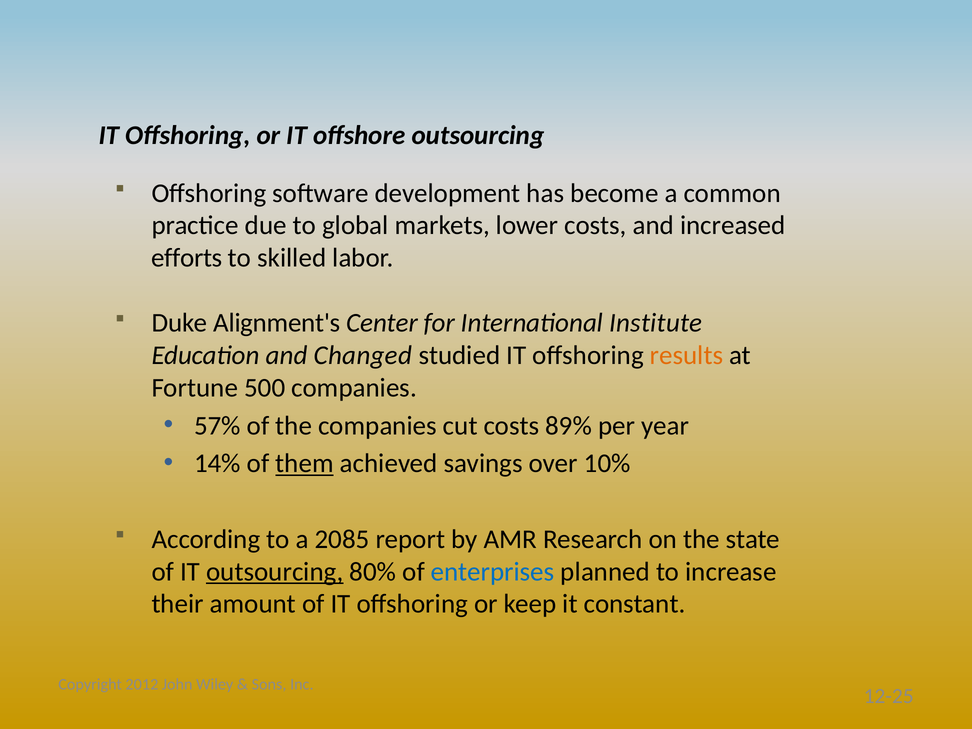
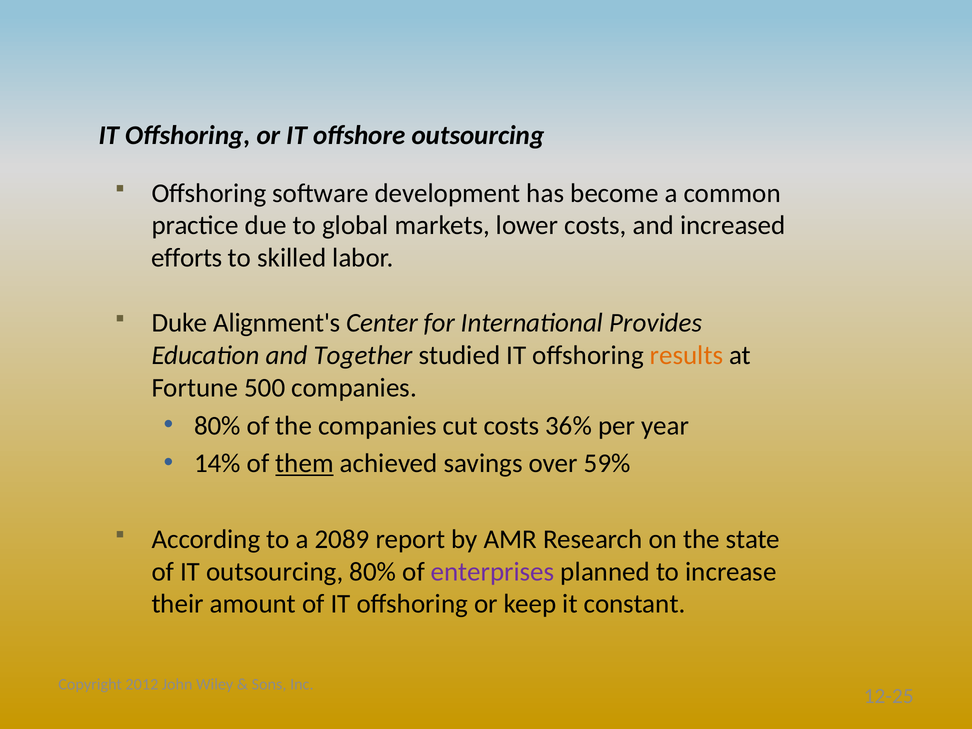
Institute: Institute -> Provides
Changed: Changed -> Together
57% at (217, 426): 57% -> 80%
89%: 89% -> 36%
10%: 10% -> 59%
2085: 2085 -> 2089
outsourcing at (275, 572) underline: present -> none
enterprises colour: blue -> purple
